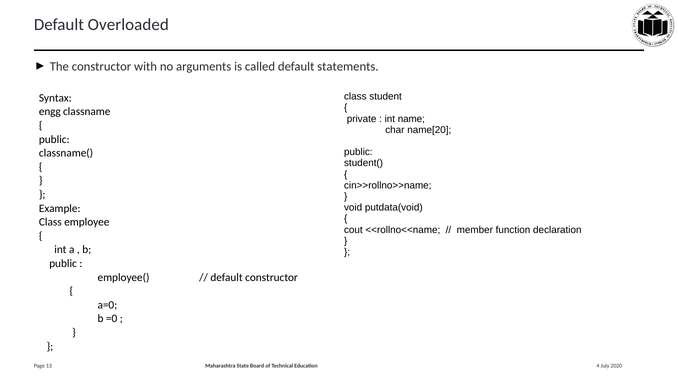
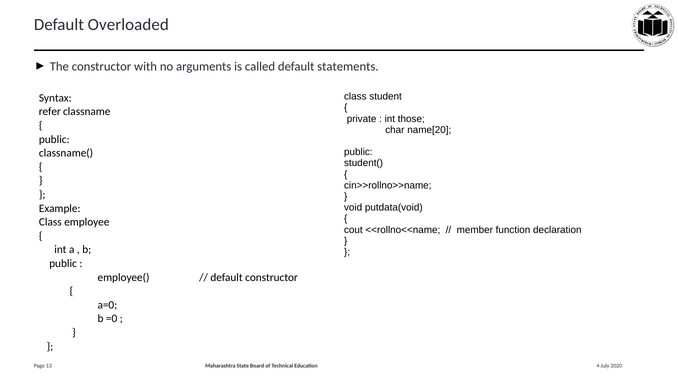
engg: engg -> refer
name: name -> those
